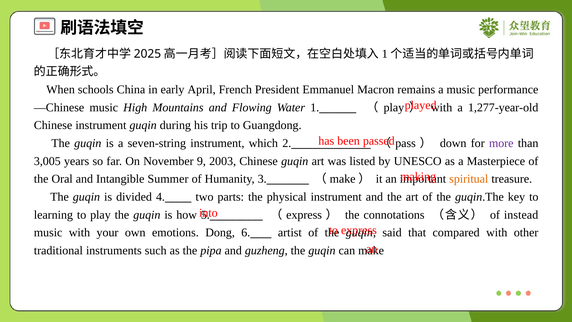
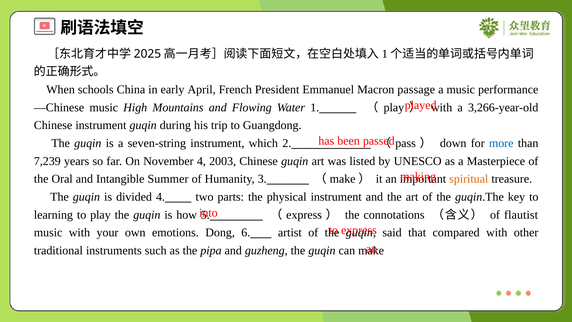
remains: remains -> passage
1,277-year-old: 1,277-year-old -> 3,266-year-old
more colour: purple -> blue
3,005: 3,005 -> 7,239
November 9: 9 -> 4
instead: instead -> flautist
